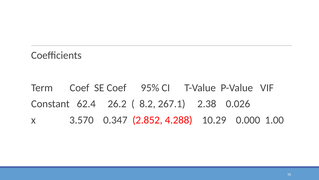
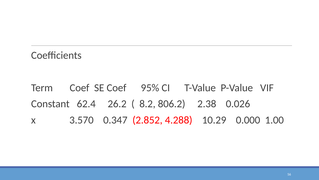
267.1: 267.1 -> 806.2
